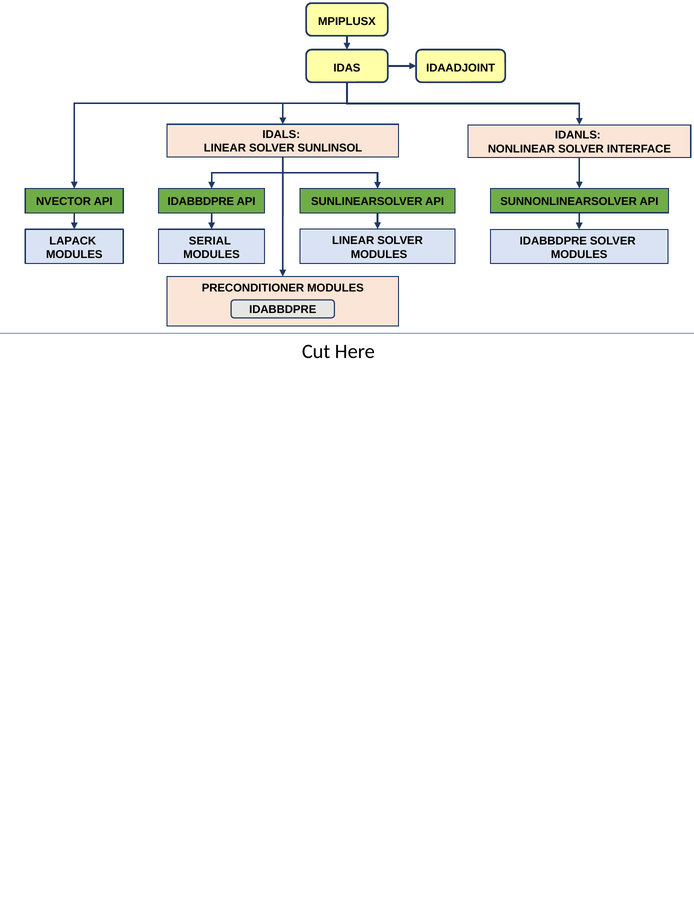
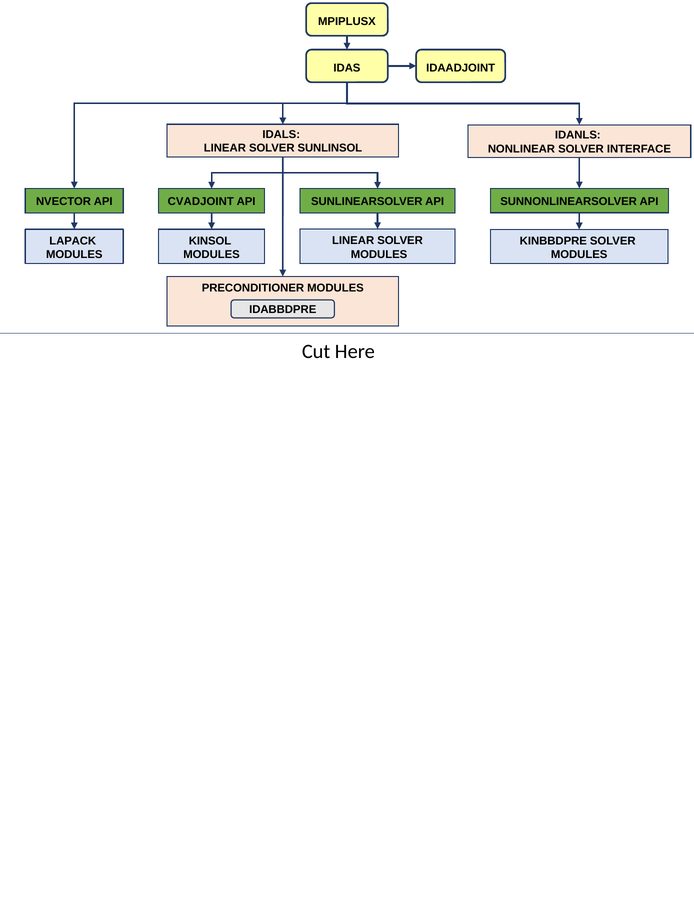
IDABBDPRE at (201, 202): IDABBDPRE -> CVADJOINT
SERIAL: SERIAL -> KINSOL
IDABBDPRE at (553, 241): IDABBDPRE -> KINBBDPRE
